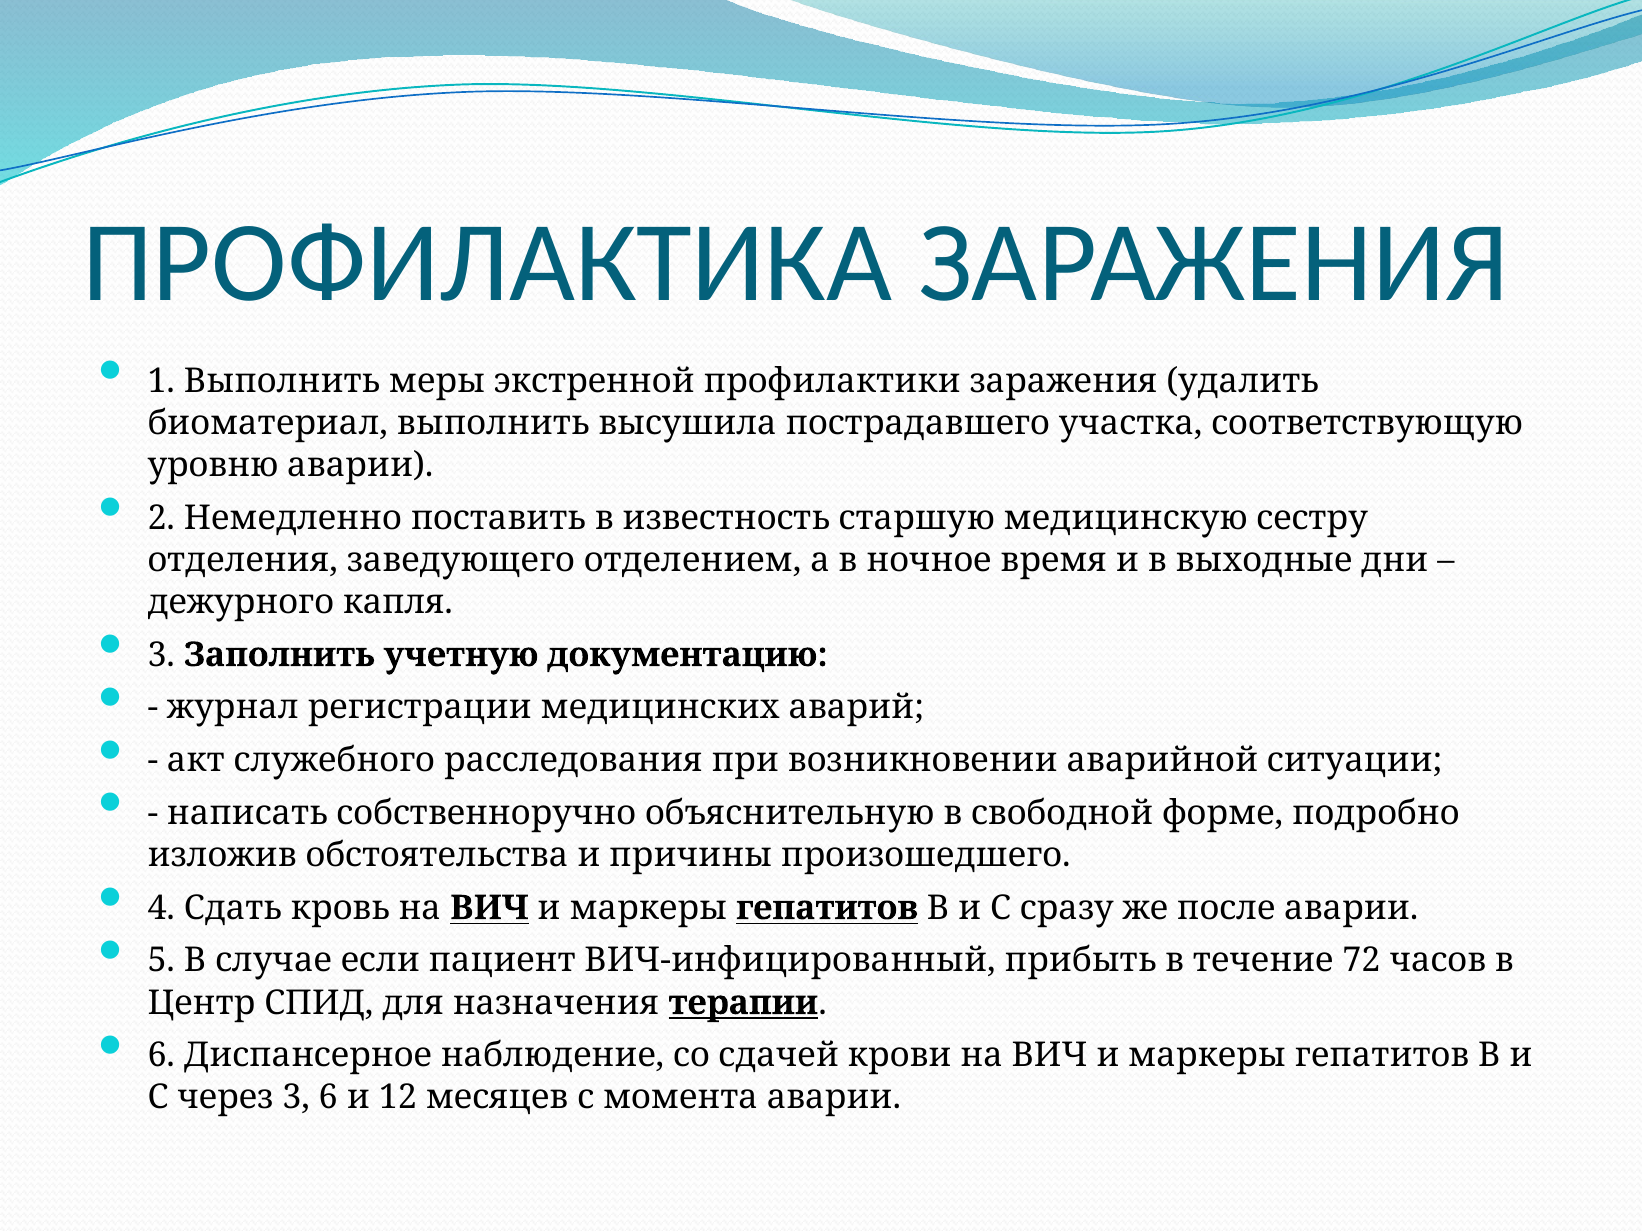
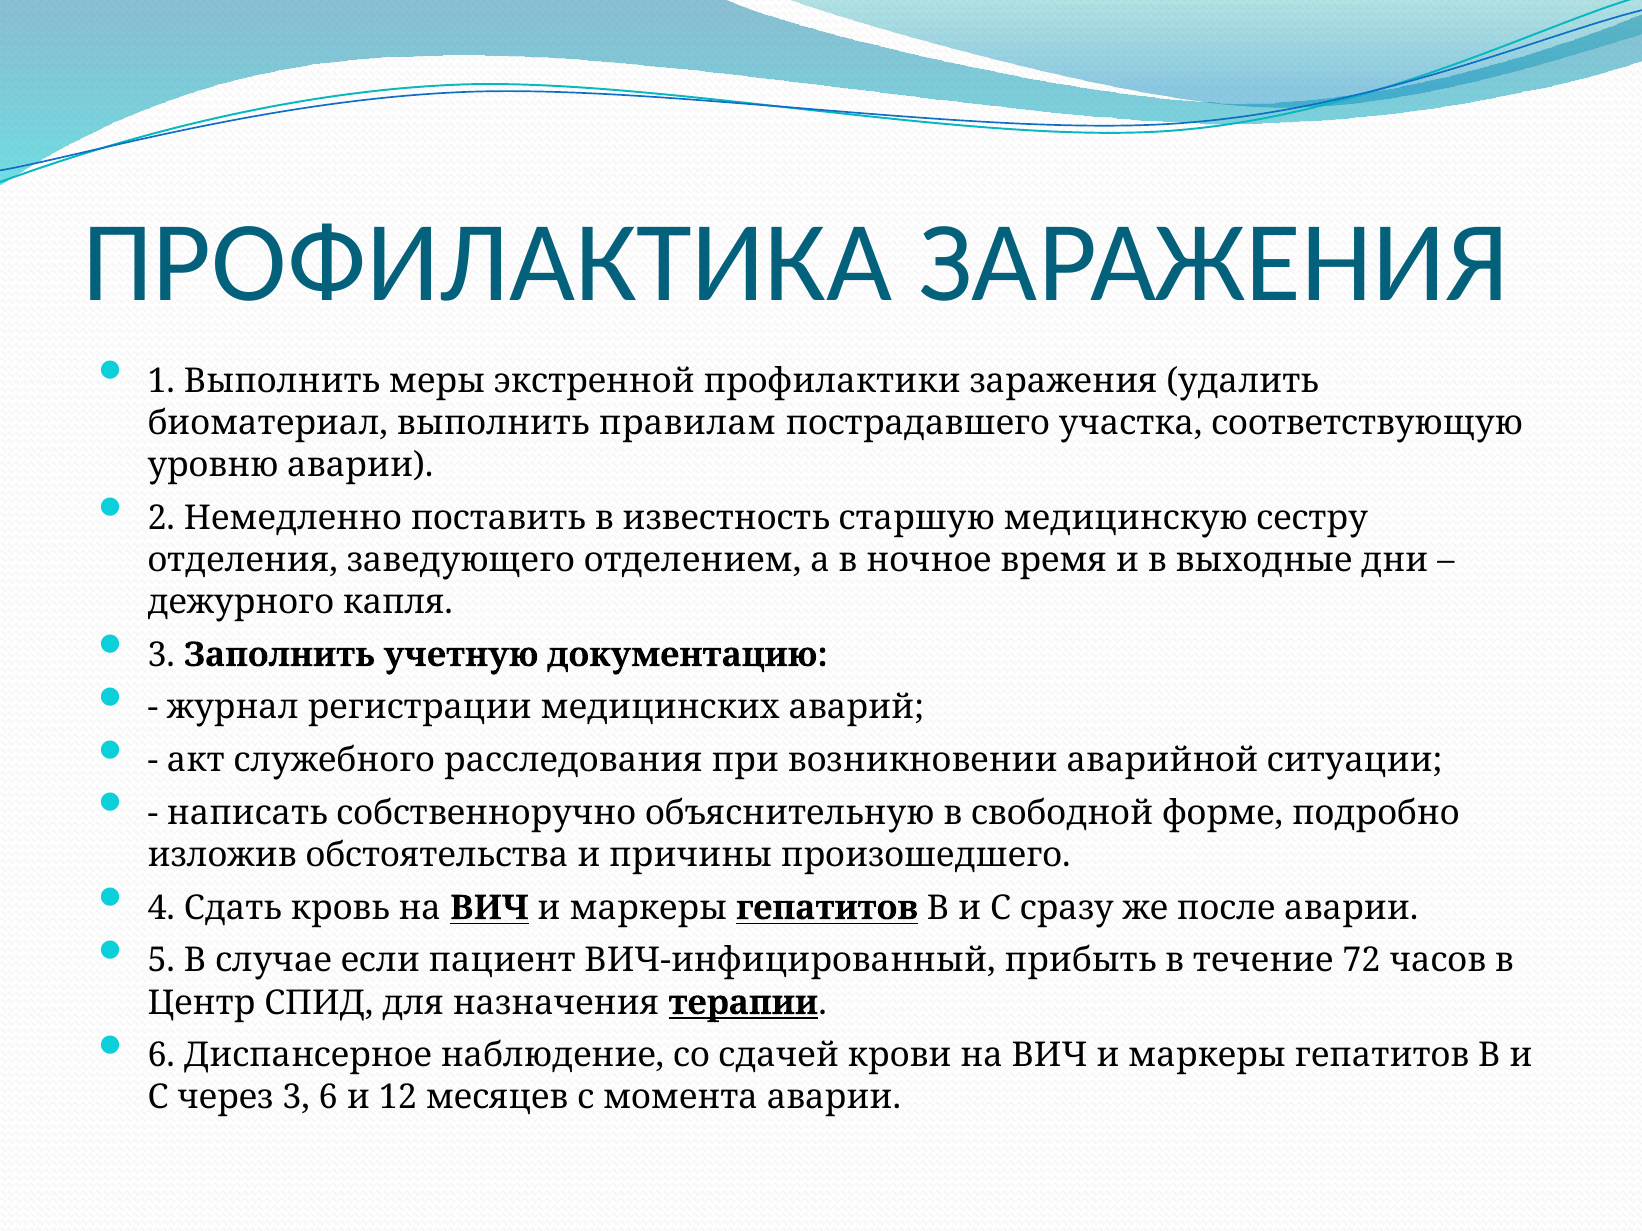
высушила: высушила -> правилам
